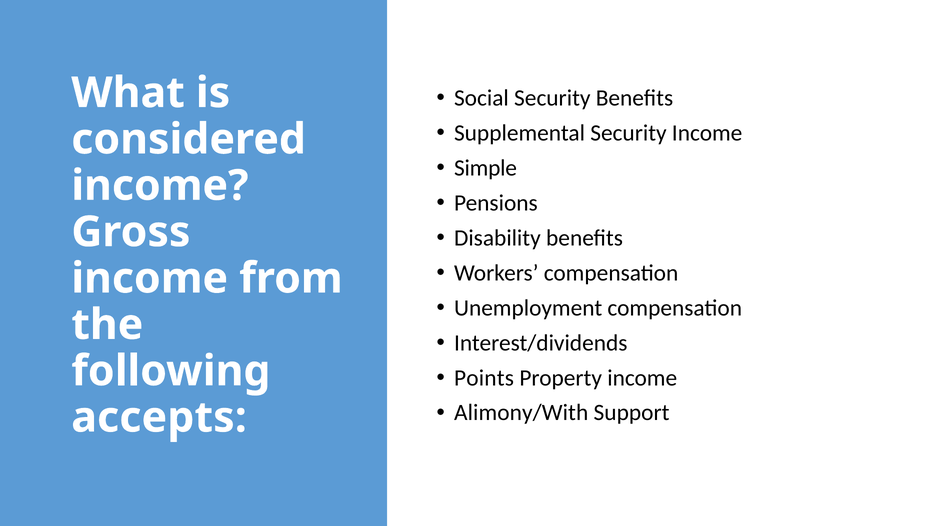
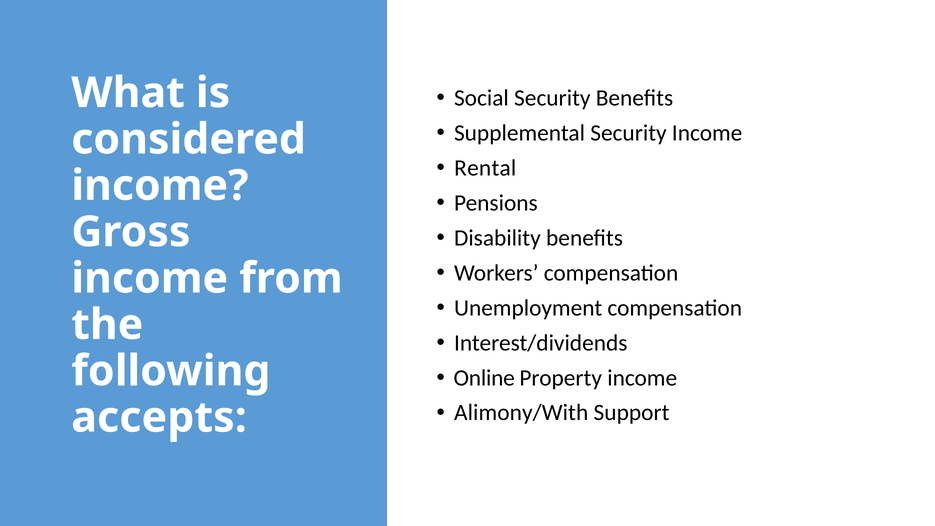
Simple: Simple -> Rental
Points: Points -> Online
